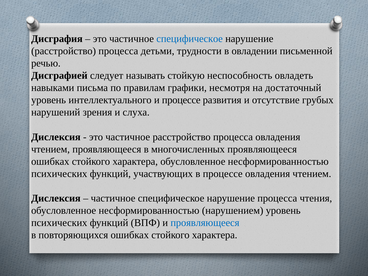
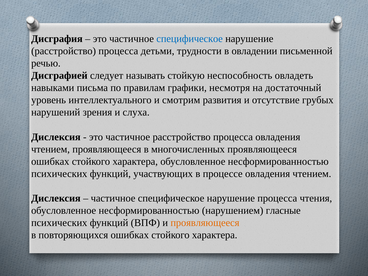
и процессе: процессе -> смотрим
нарушением уровень: уровень -> гласные
проявляющееся at (205, 223) colour: blue -> orange
